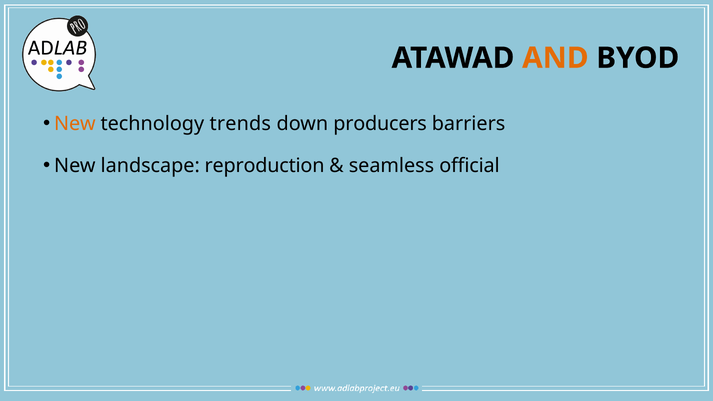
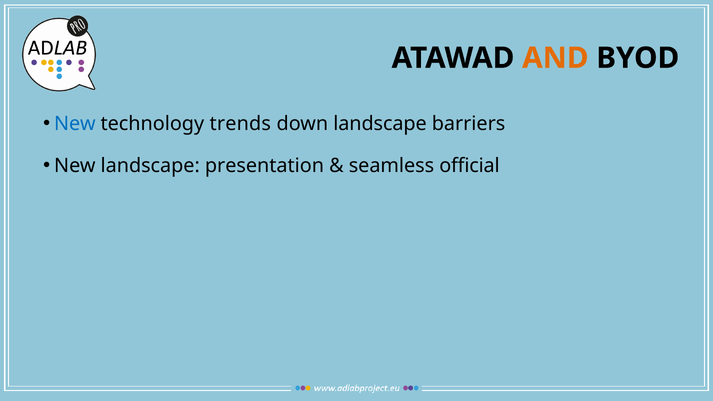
New at (75, 124) colour: orange -> blue
down producers: producers -> landscape
reproduction: reproduction -> presentation
